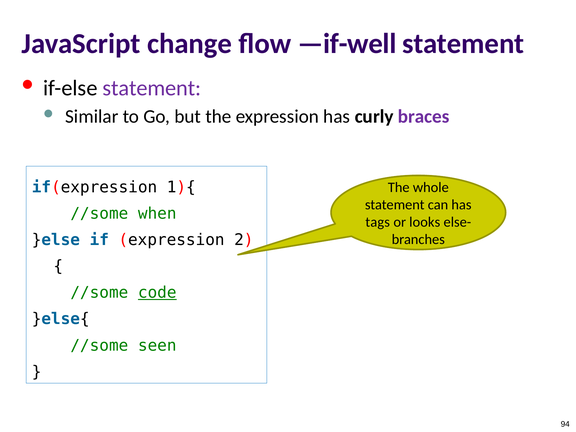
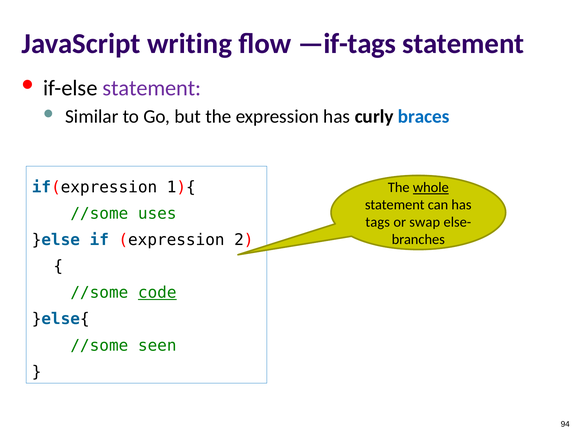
change: change -> writing
—if-well: —if-well -> —if-tags
braces colour: purple -> blue
whole underline: none -> present
when: when -> uses
looks: looks -> swap
